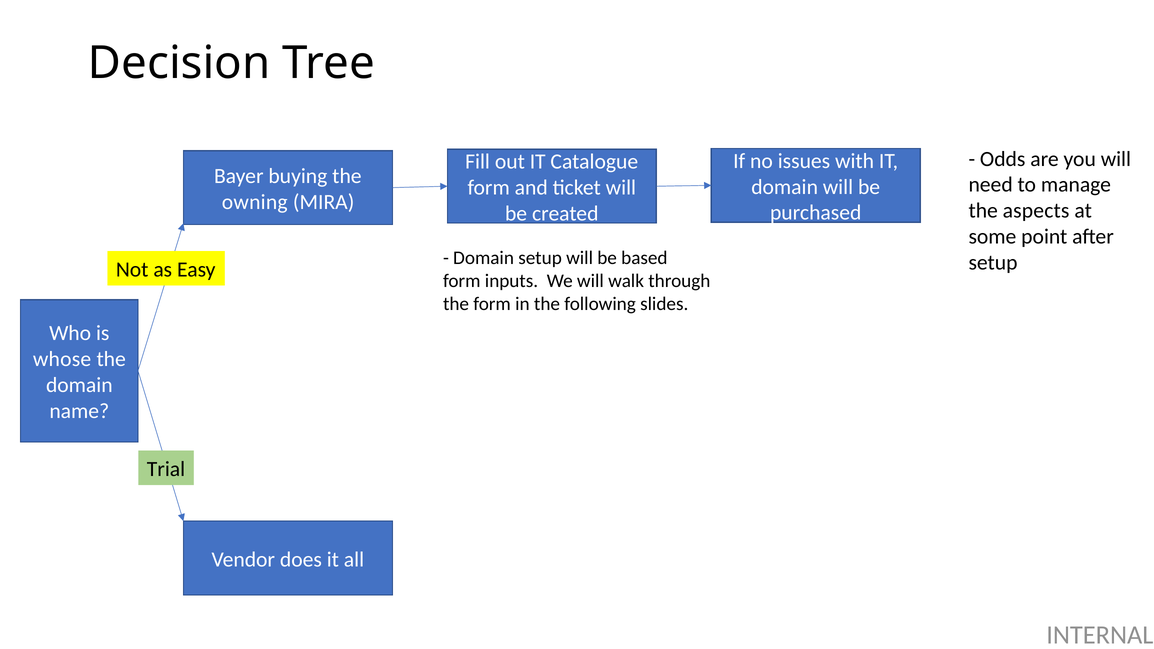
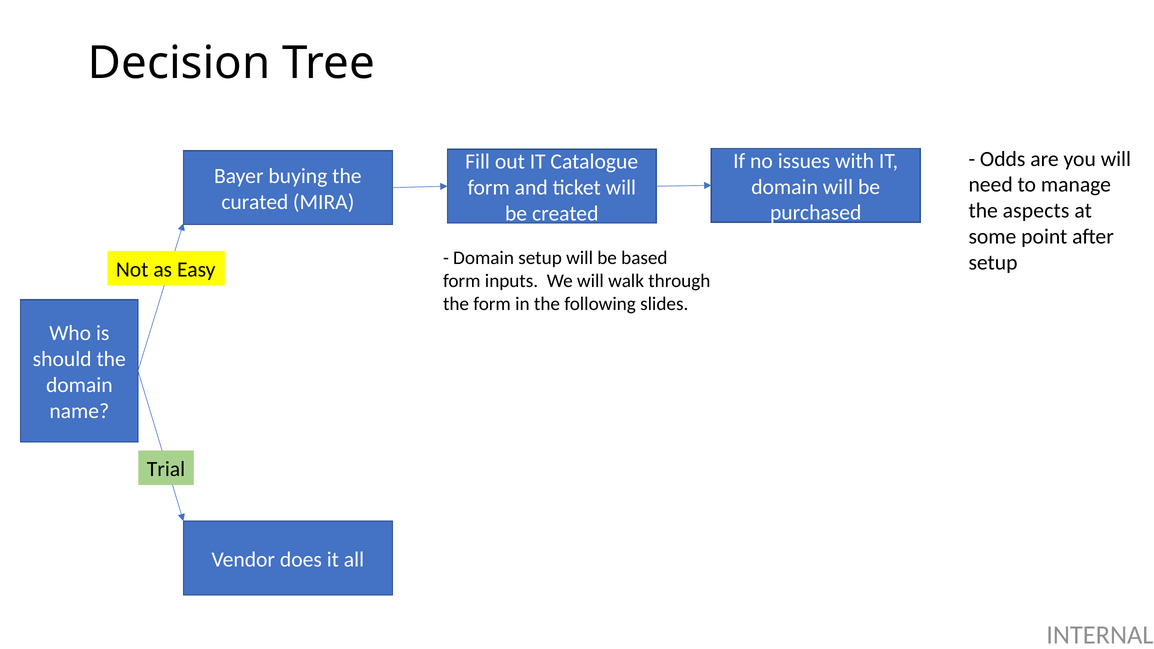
owning: owning -> curated
whose: whose -> should
